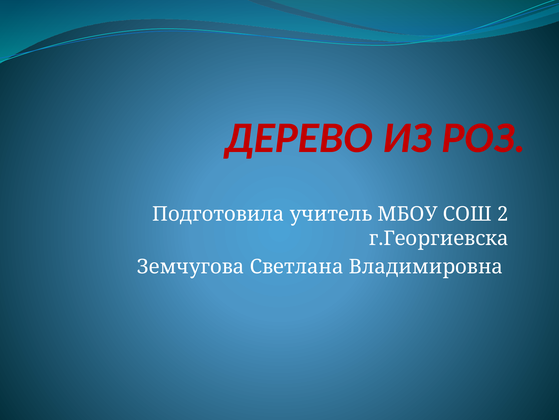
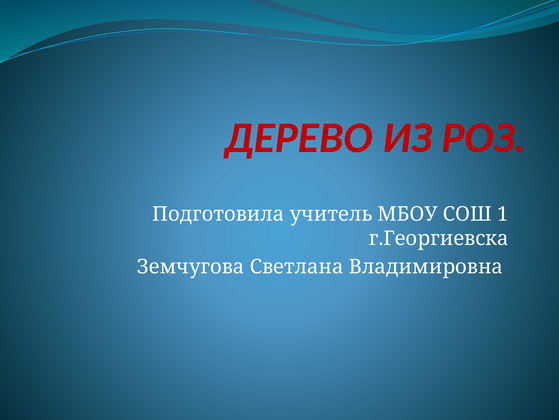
2: 2 -> 1
